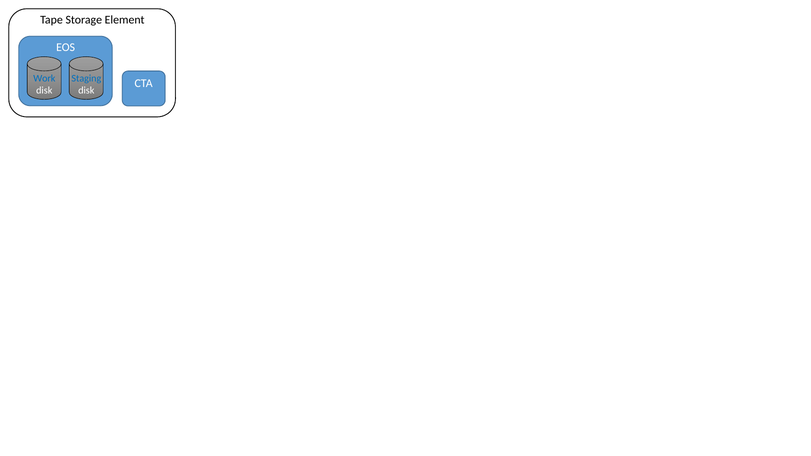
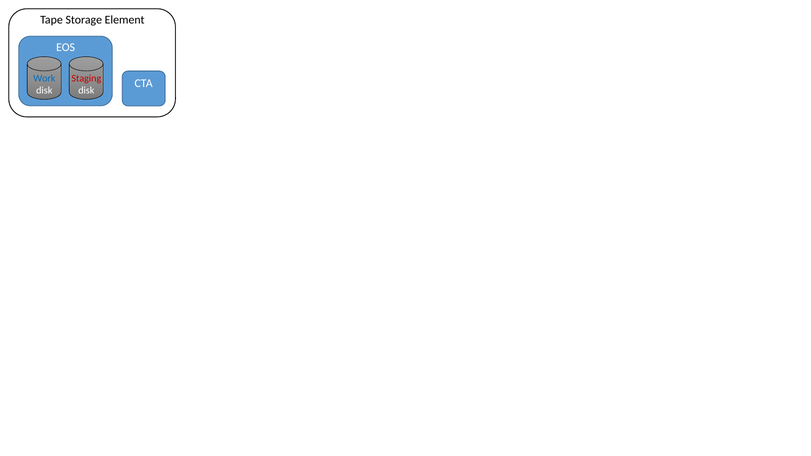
Staging colour: blue -> red
